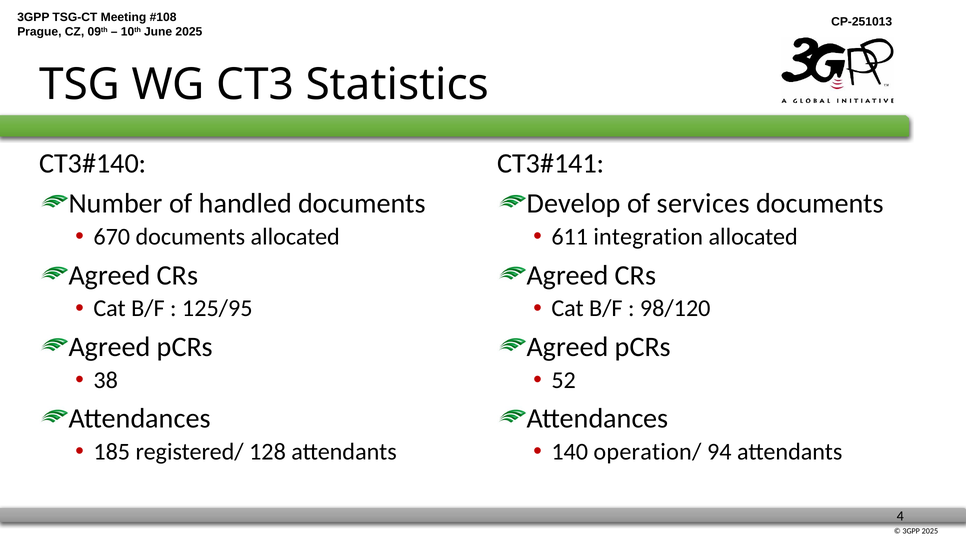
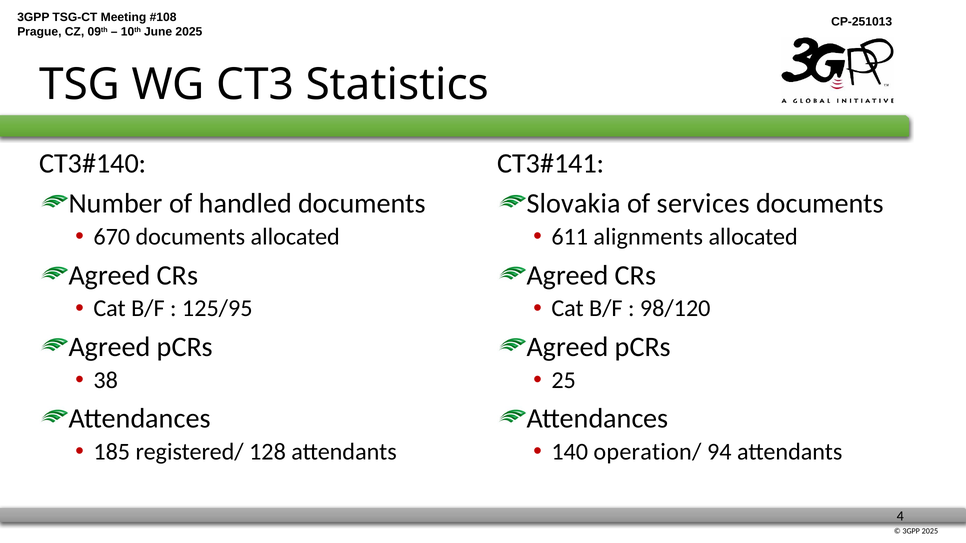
Develop: Develop -> Slovakia
integration: integration -> alignments
52: 52 -> 25
